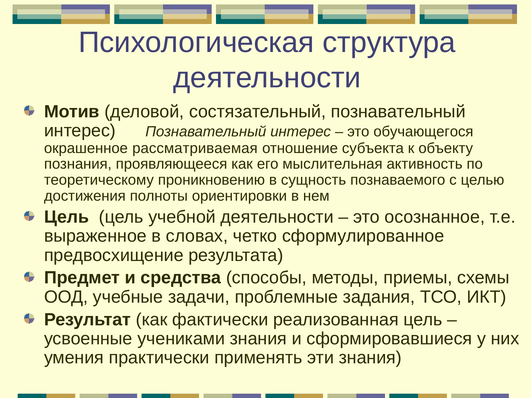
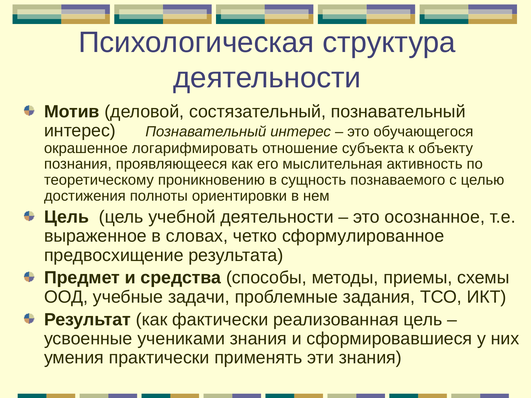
рассматриваемая: рассматриваемая -> логарифмировать
